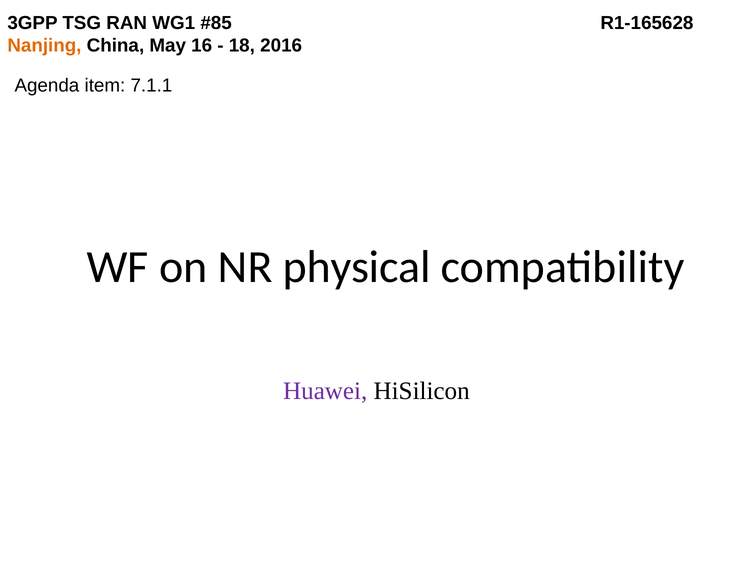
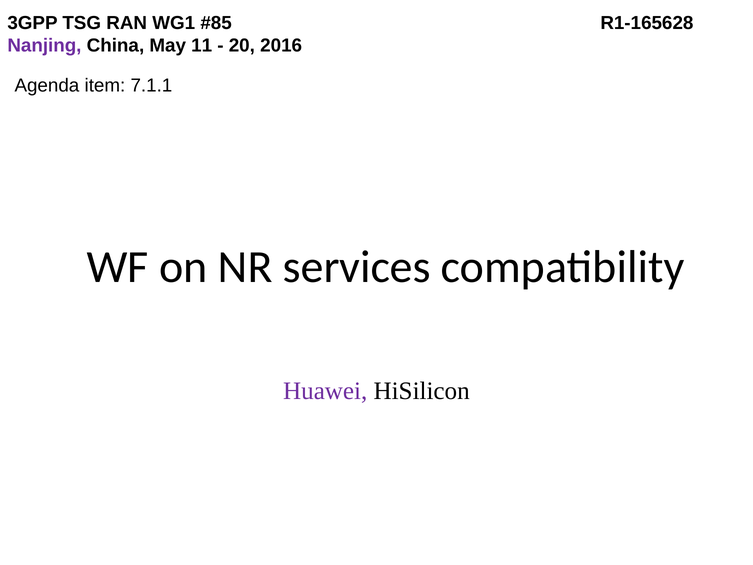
Nanjing colour: orange -> purple
16: 16 -> 11
18: 18 -> 20
physical: physical -> services
